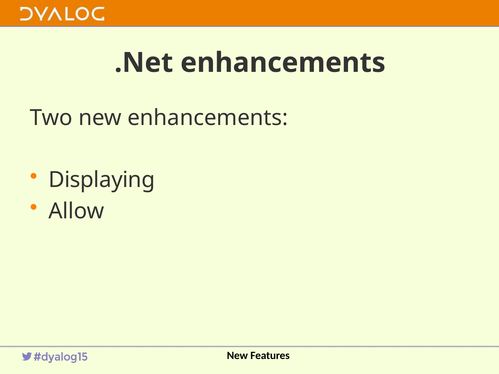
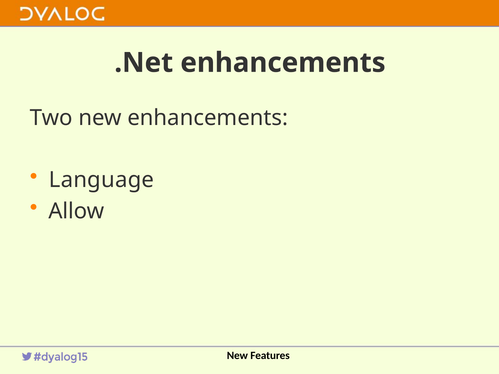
Displaying: Displaying -> Language
